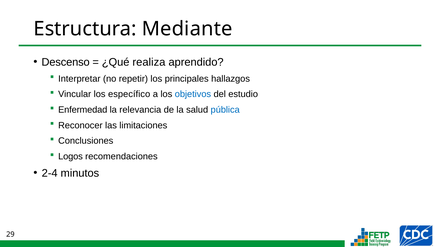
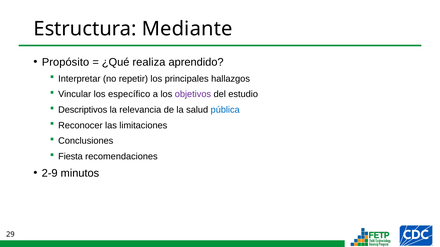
Descenso: Descenso -> Propósito
objetivos colour: blue -> purple
Enfermedad: Enfermedad -> Descriptivos
Logos: Logos -> Fiesta
2-4: 2-4 -> 2-9
